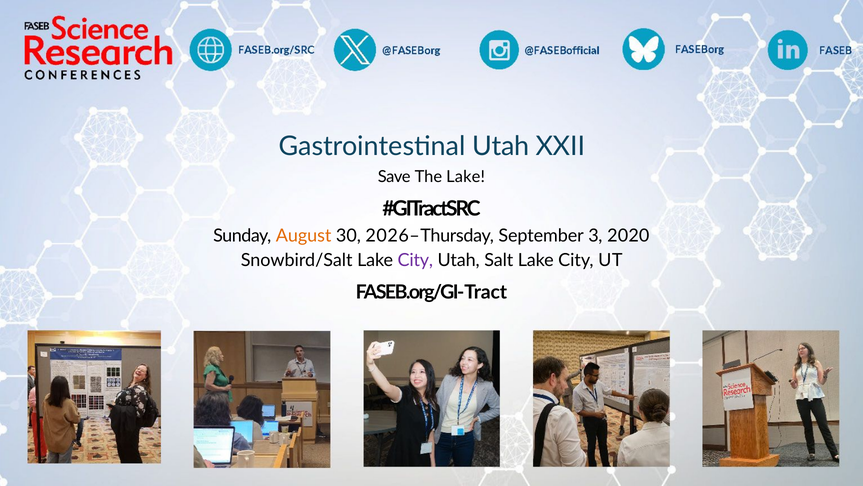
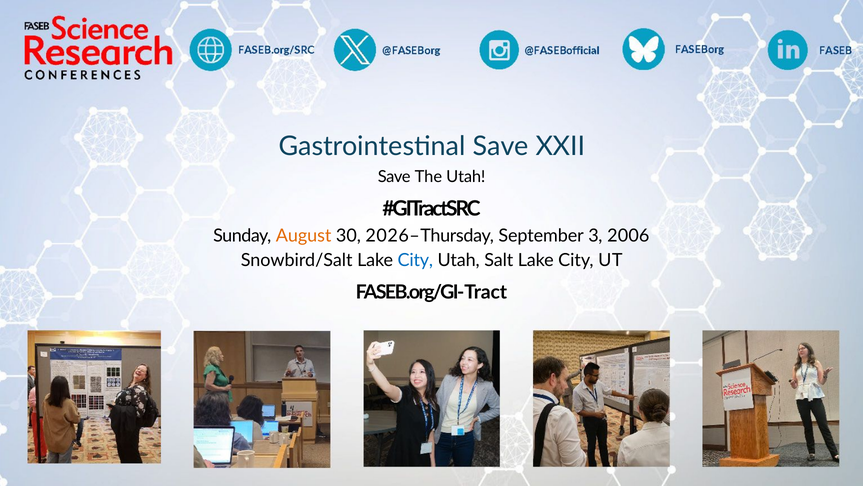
Gastrointestinal Utah: Utah -> Save
The Lake: Lake -> Utah
2020: 2020 -> 2006
City at (415, 260) colour: purple -> blue
